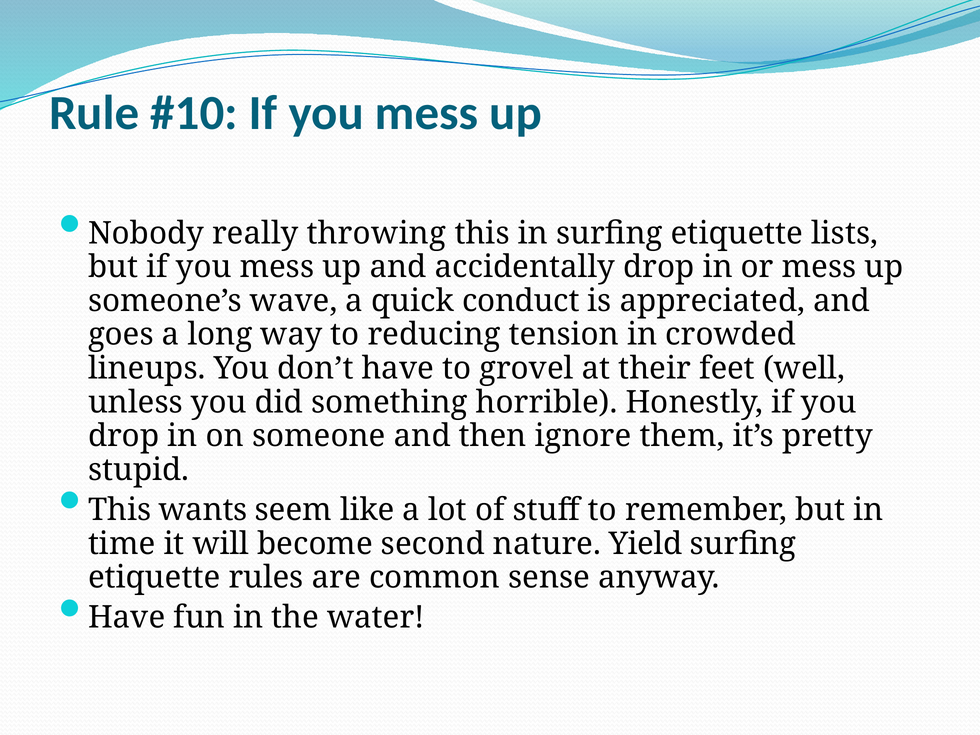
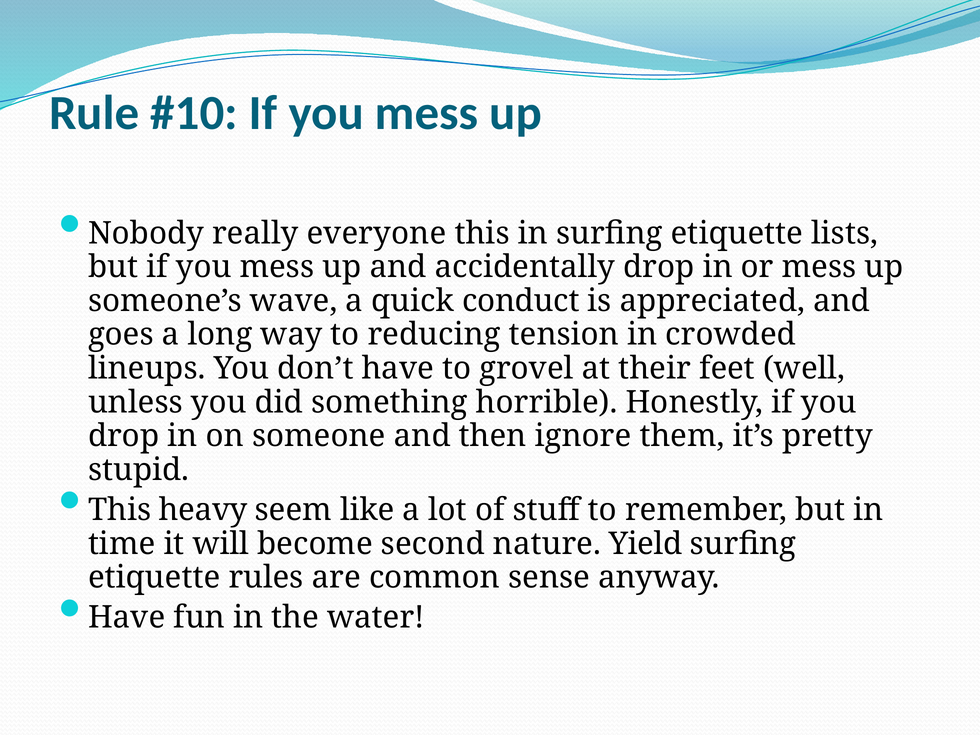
throwing: throwing -> everyone
wants: wants -> heavy
